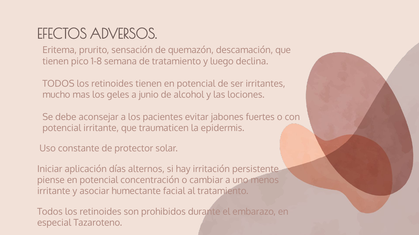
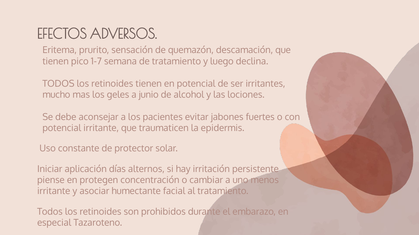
1-8: 1-8 -> 1-7
piense en potencial: potencial -> protegen
